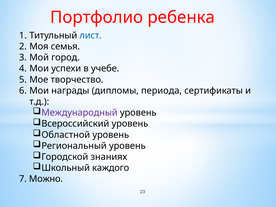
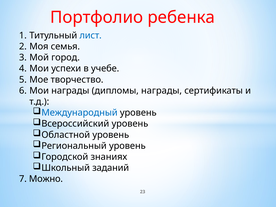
дипломы периода: периода -> награды
Международный colour: purple -> blue
каждого: каждого -> заданий
